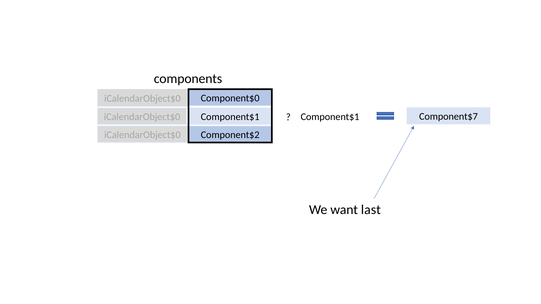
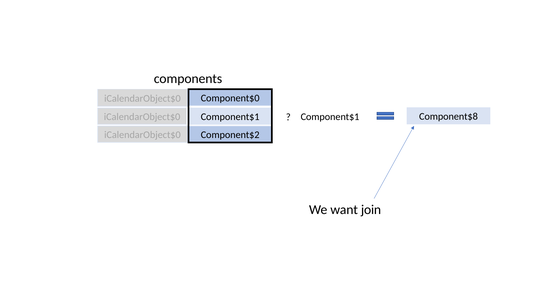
Component$7: Component$7 -> Component$8
last: last -> join
